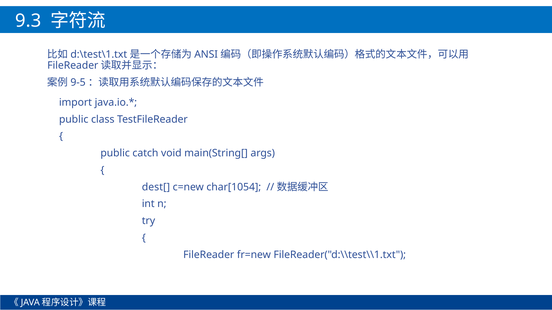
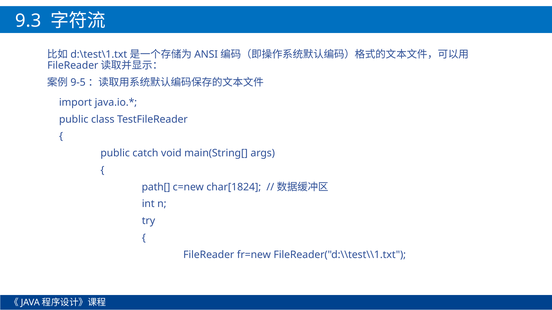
dest[: dest[ -> path[
char[1054: char[1054 -> char[1824
